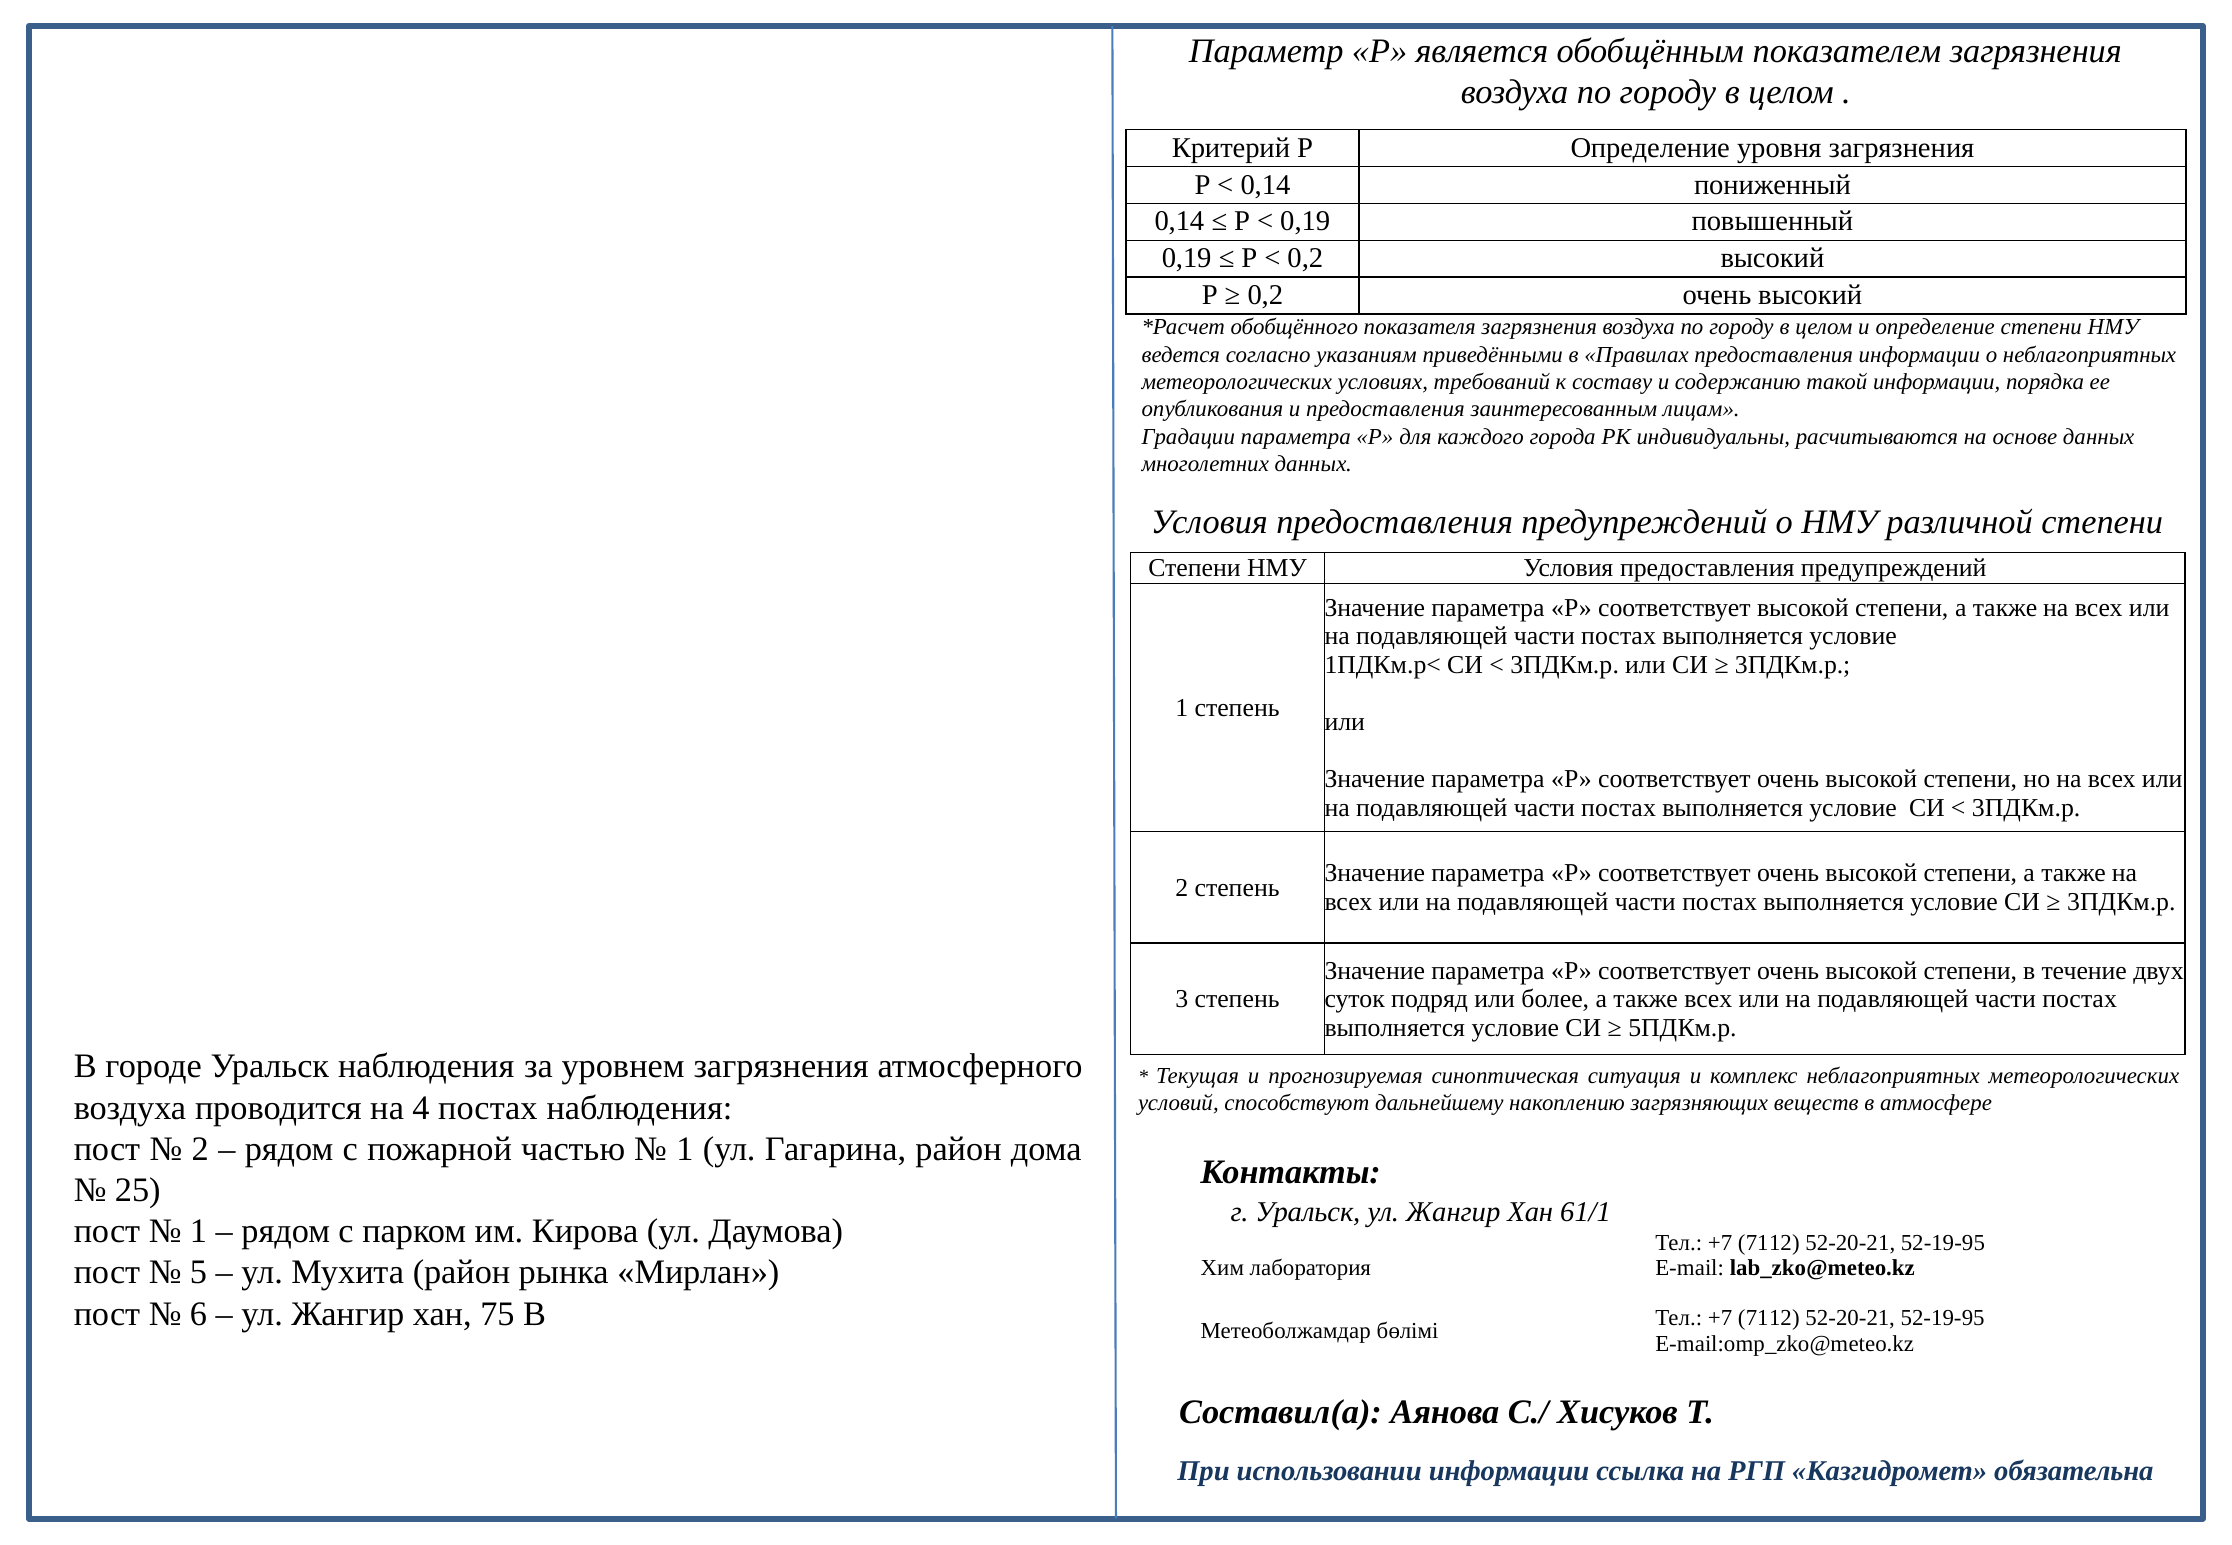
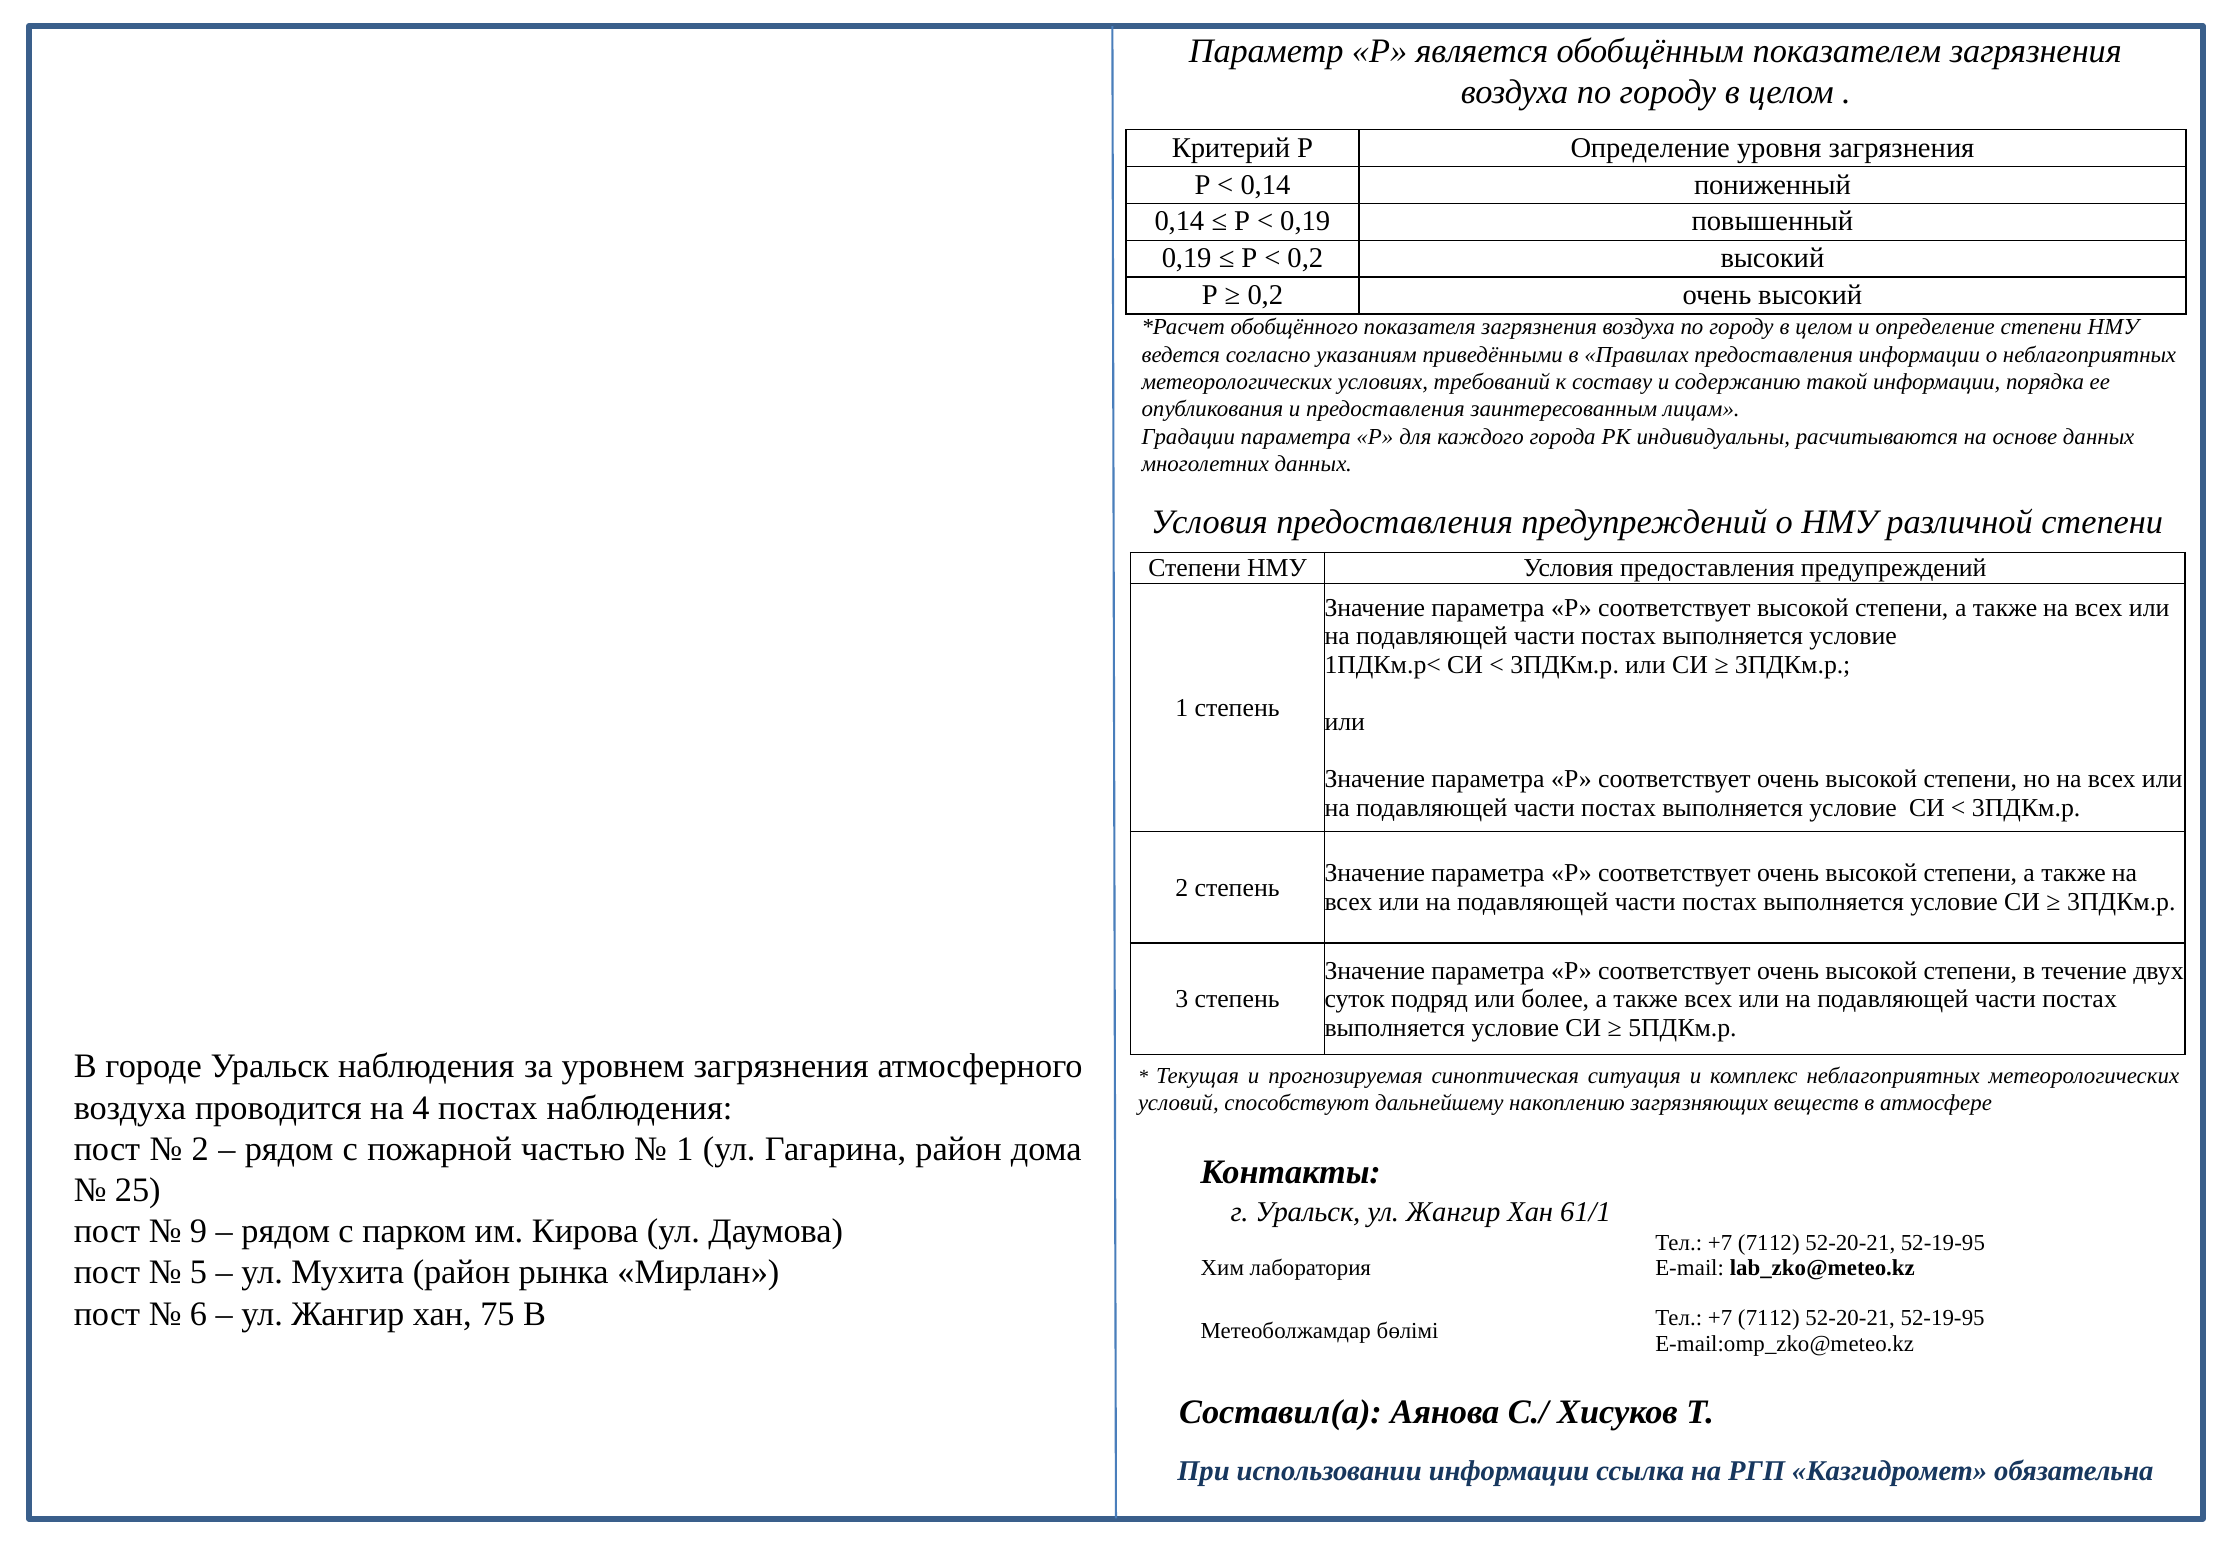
1 at (199, 1231): 1 -> 9
